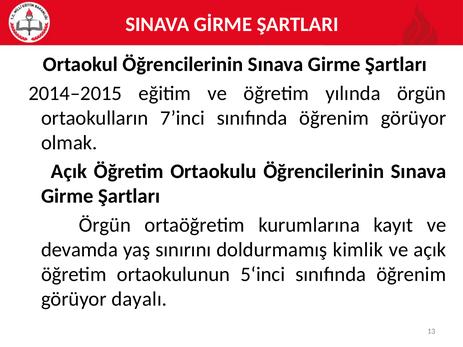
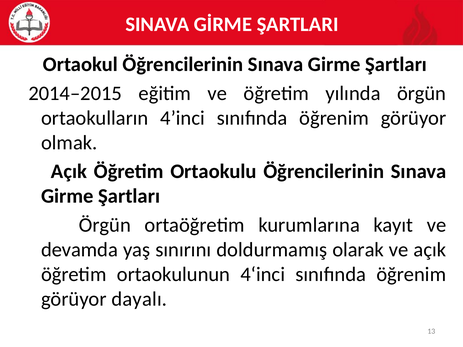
7’inci: 7’inci -> 4’inci
kimlik: kimlik -> olarak
5‘inci: 5‘inci -> 4‘inci
